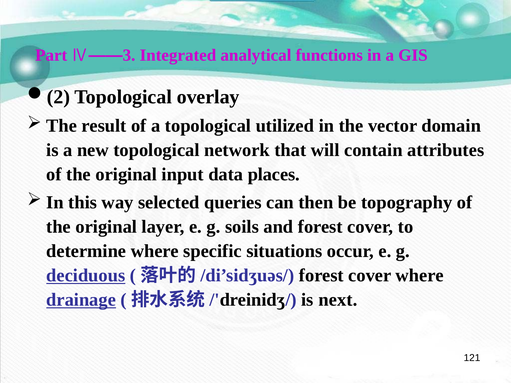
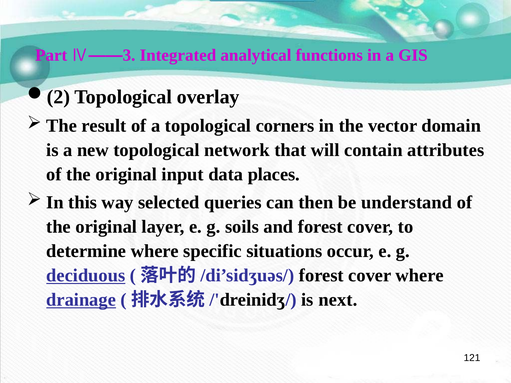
utilized: utilized -> corners
topography: topography -> understand
